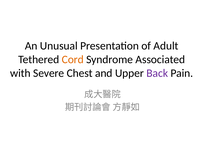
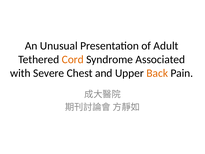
Back colour: purple -> orange
